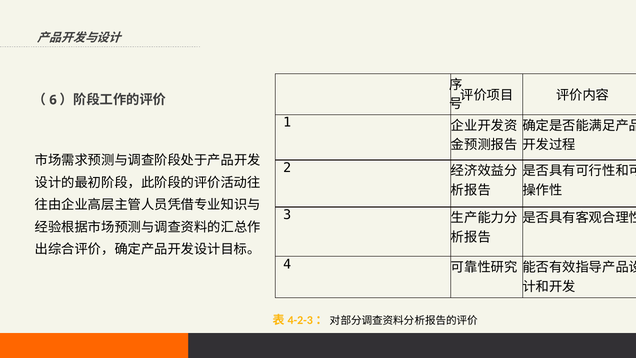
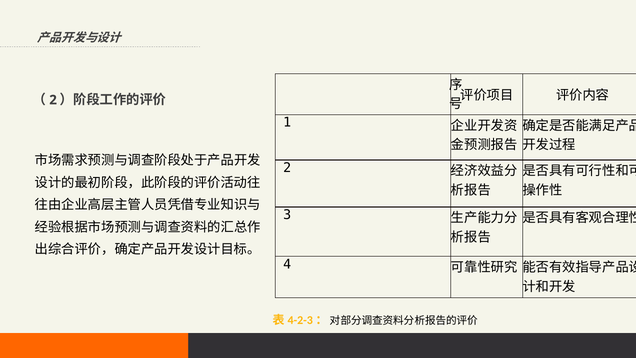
6 at (53, 100): 6 -> 2
